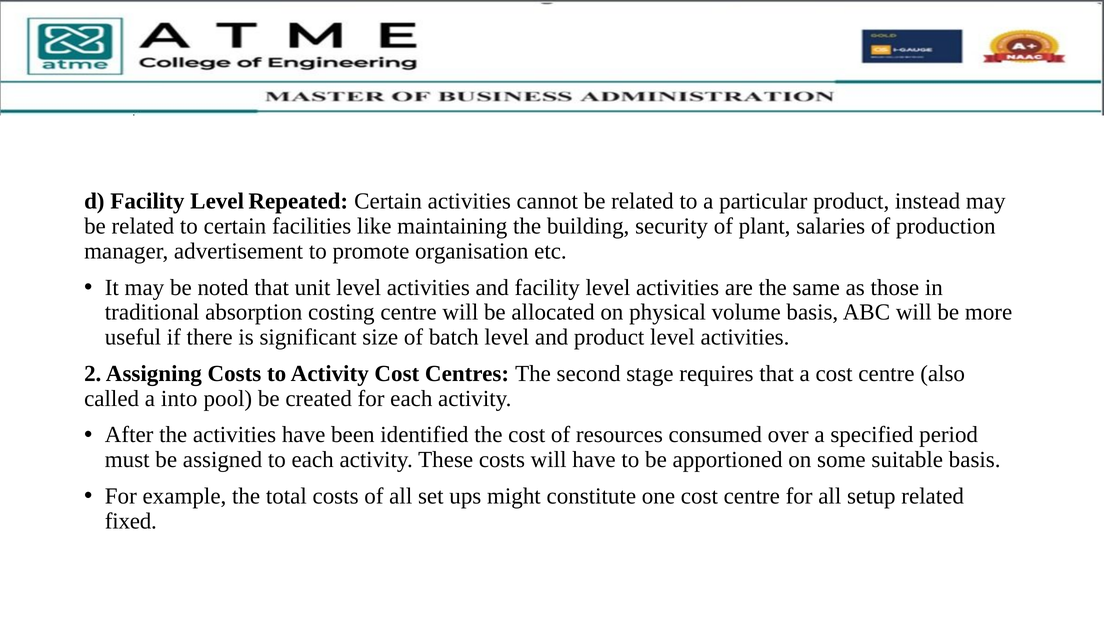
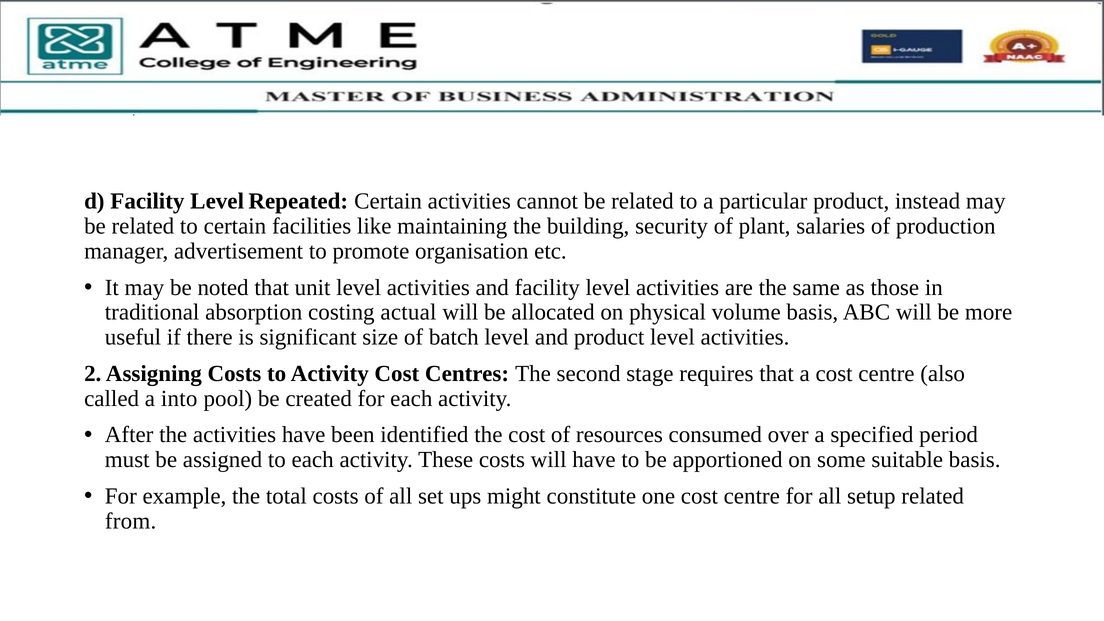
costing centre: centre -> actual
fixed: fixed -> from
